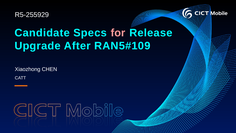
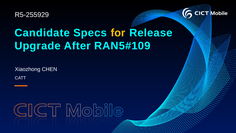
for colour: pink -> yellow
